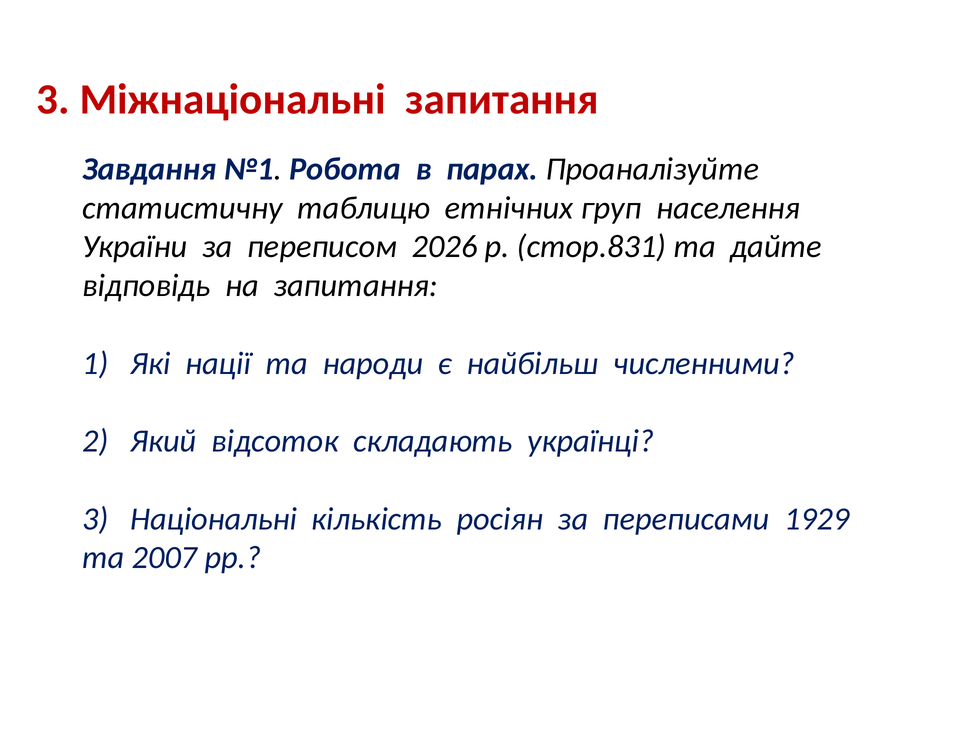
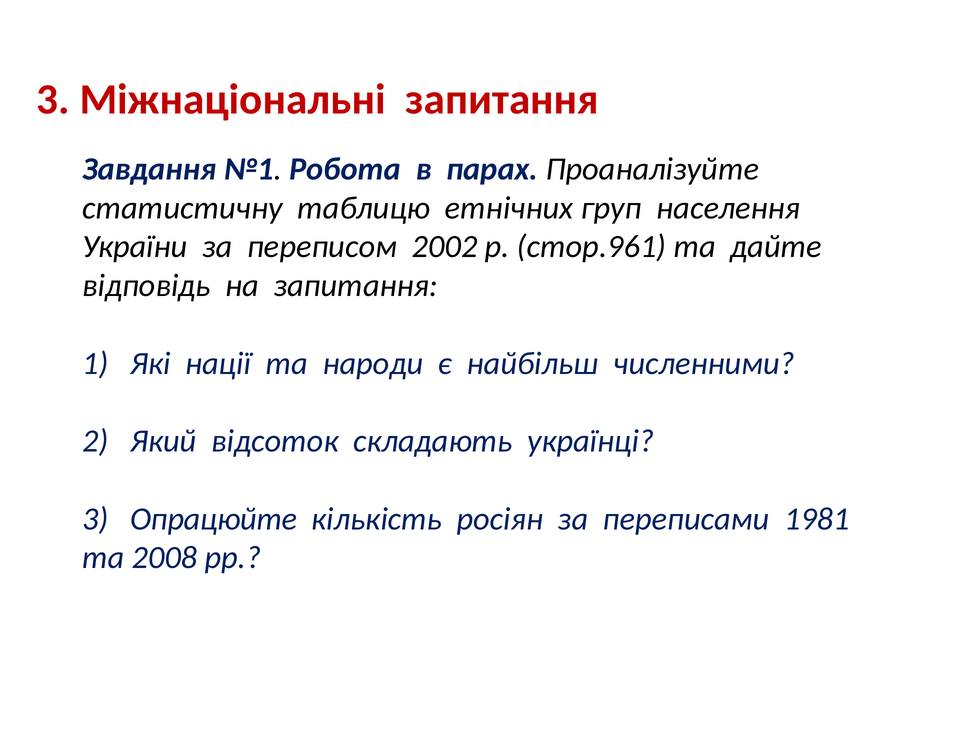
2026: 2026 -> 2002
стор.831: стор.831 -> стор.961
Національні: Національні -> Опрацюйте
1929: 1929 -> 1981
2007: 2007 -> 2008
